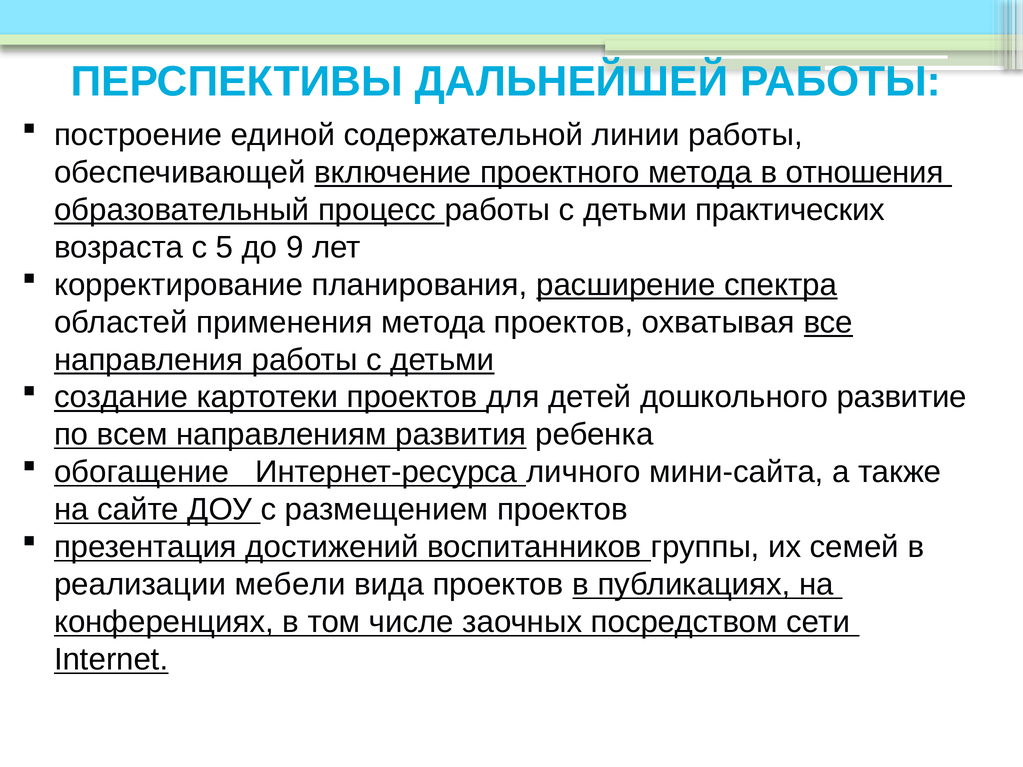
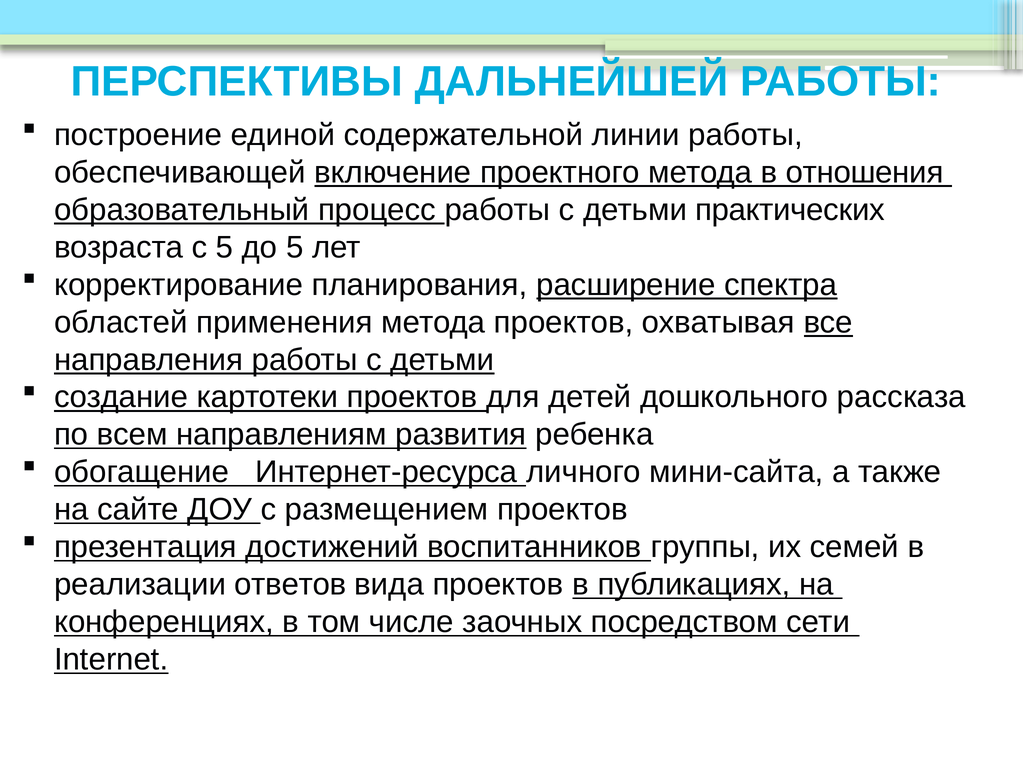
до 9: 9 -> 5
развитие: развитие -> рассказа
мебели: мебели -> ответов
